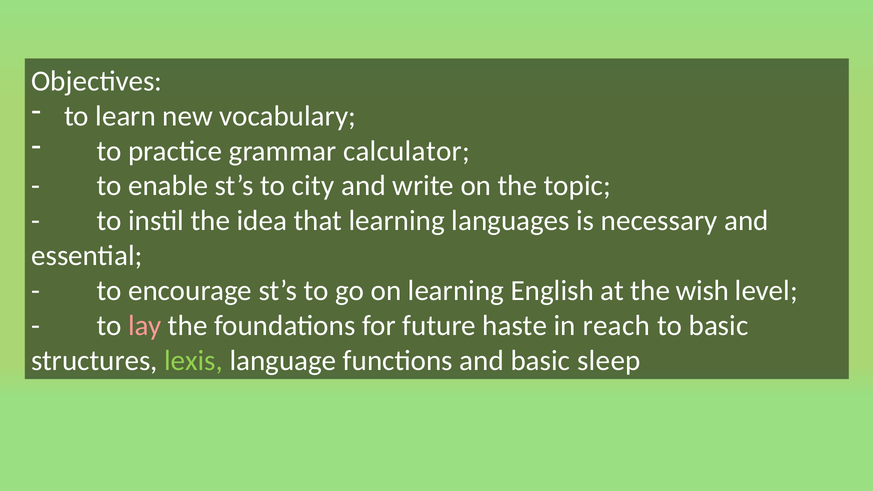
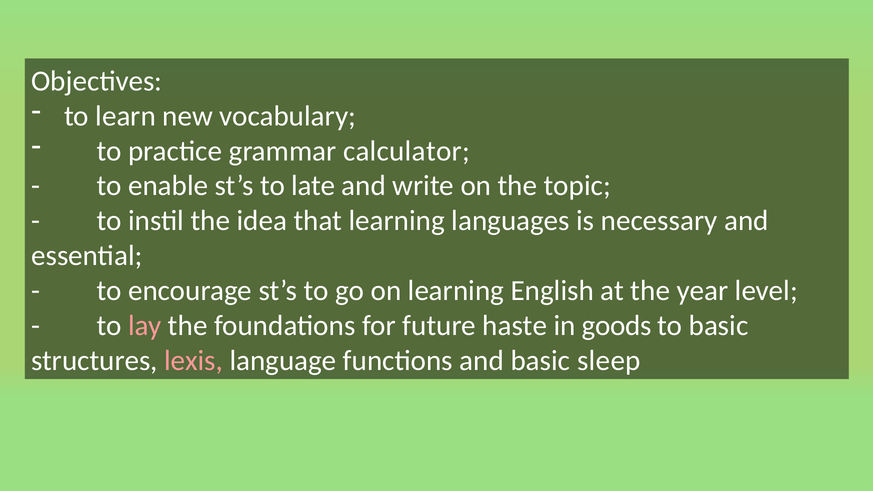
city: city -> late
wish: wish -> year
reach: reach -> goods
lexis colour: light green -> pink
